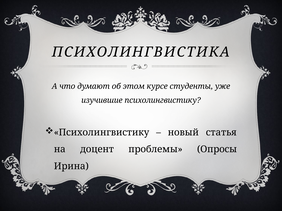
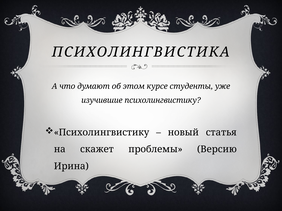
доцент: доцент -> скажет
Опросы: Опросы -> Версию
